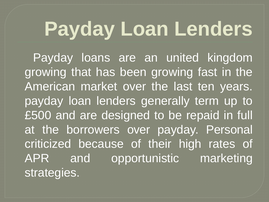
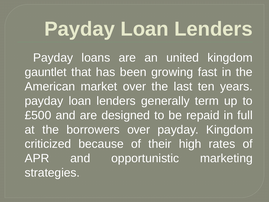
growing at (46, 72): growing -> gauntlet
payday Personal: Personal -> Kingdom
